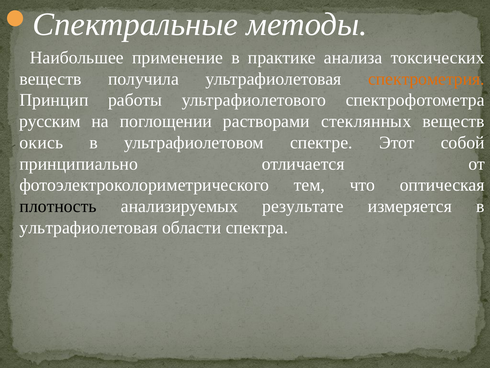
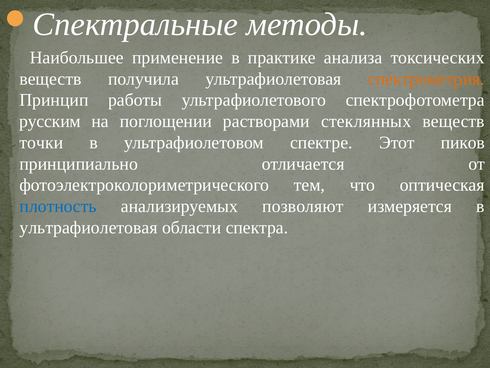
окись: окись -> точки
собой: собой -> пиков
плотность colour: black -> blue
результате: результате -> позволяют
